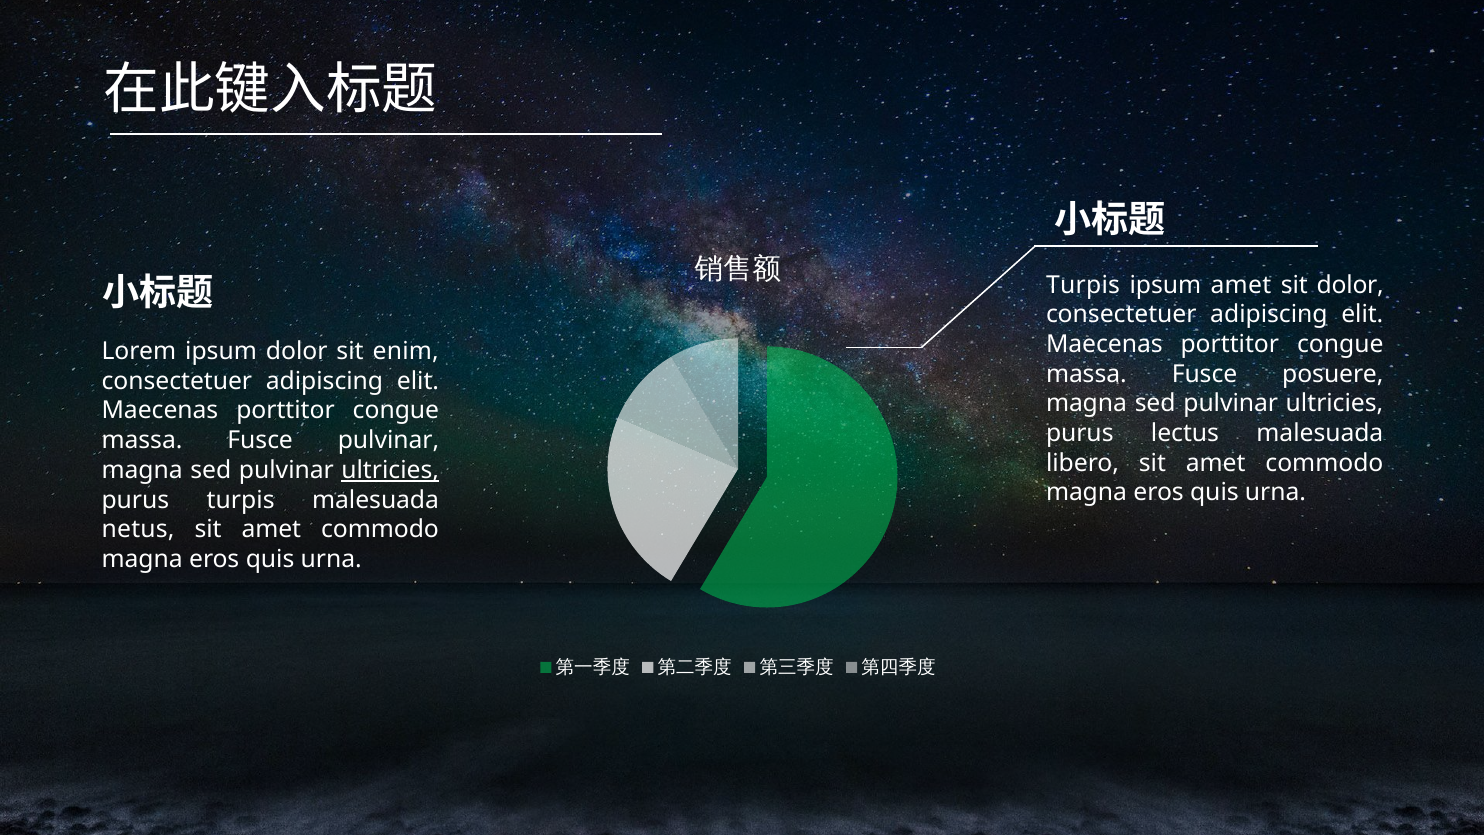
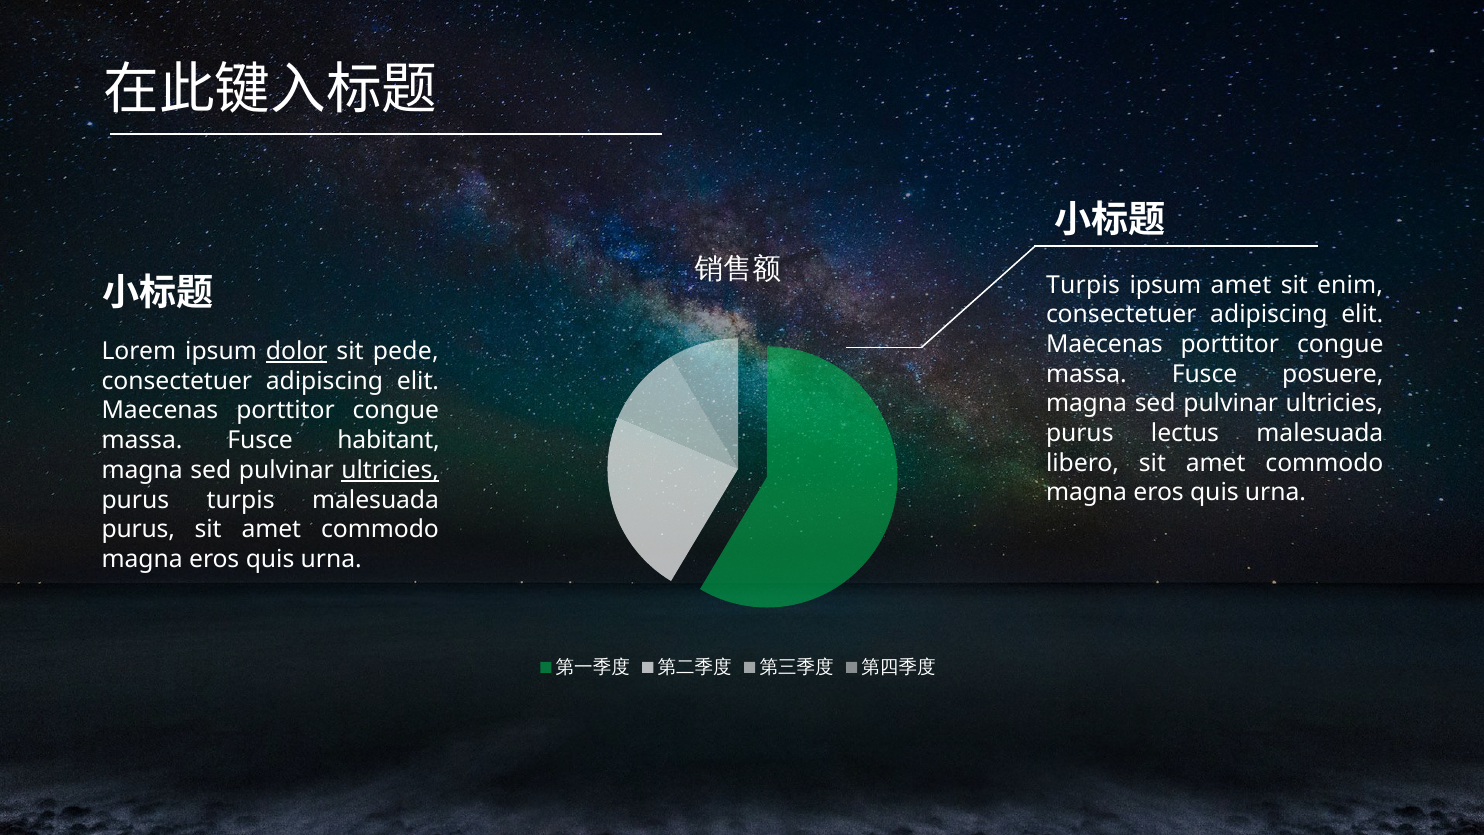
sit dolor: dolor -> enim
dolor at (297, 351) underline: none -> present
enim: enim -> pede
Fusce pulvinar: pulvinar -> habitant
netus at (138, 529): netus -> purus
